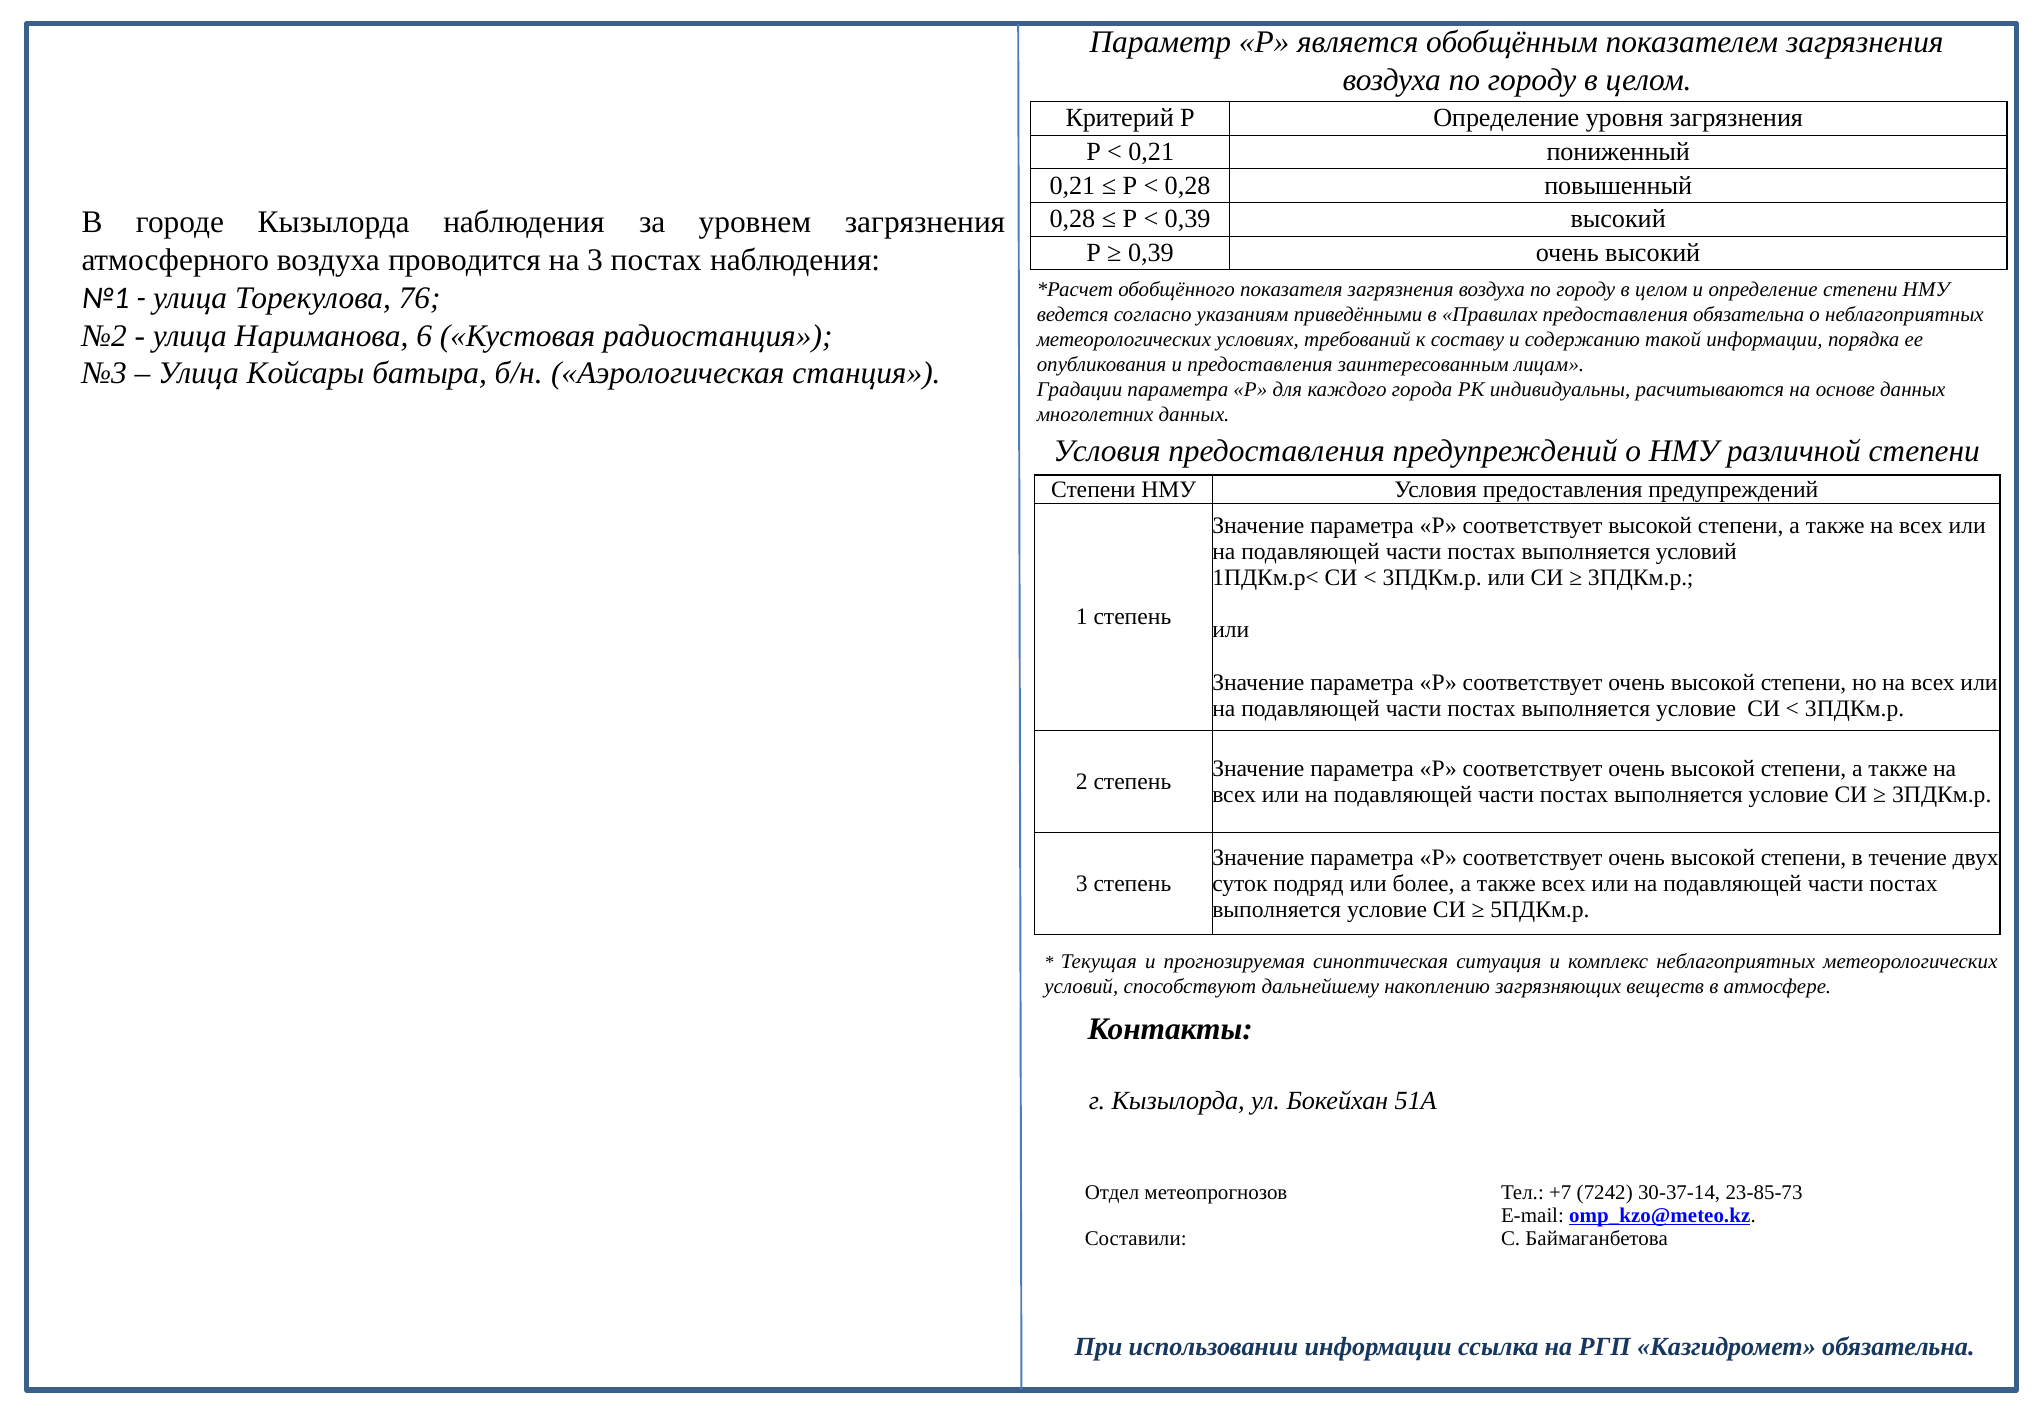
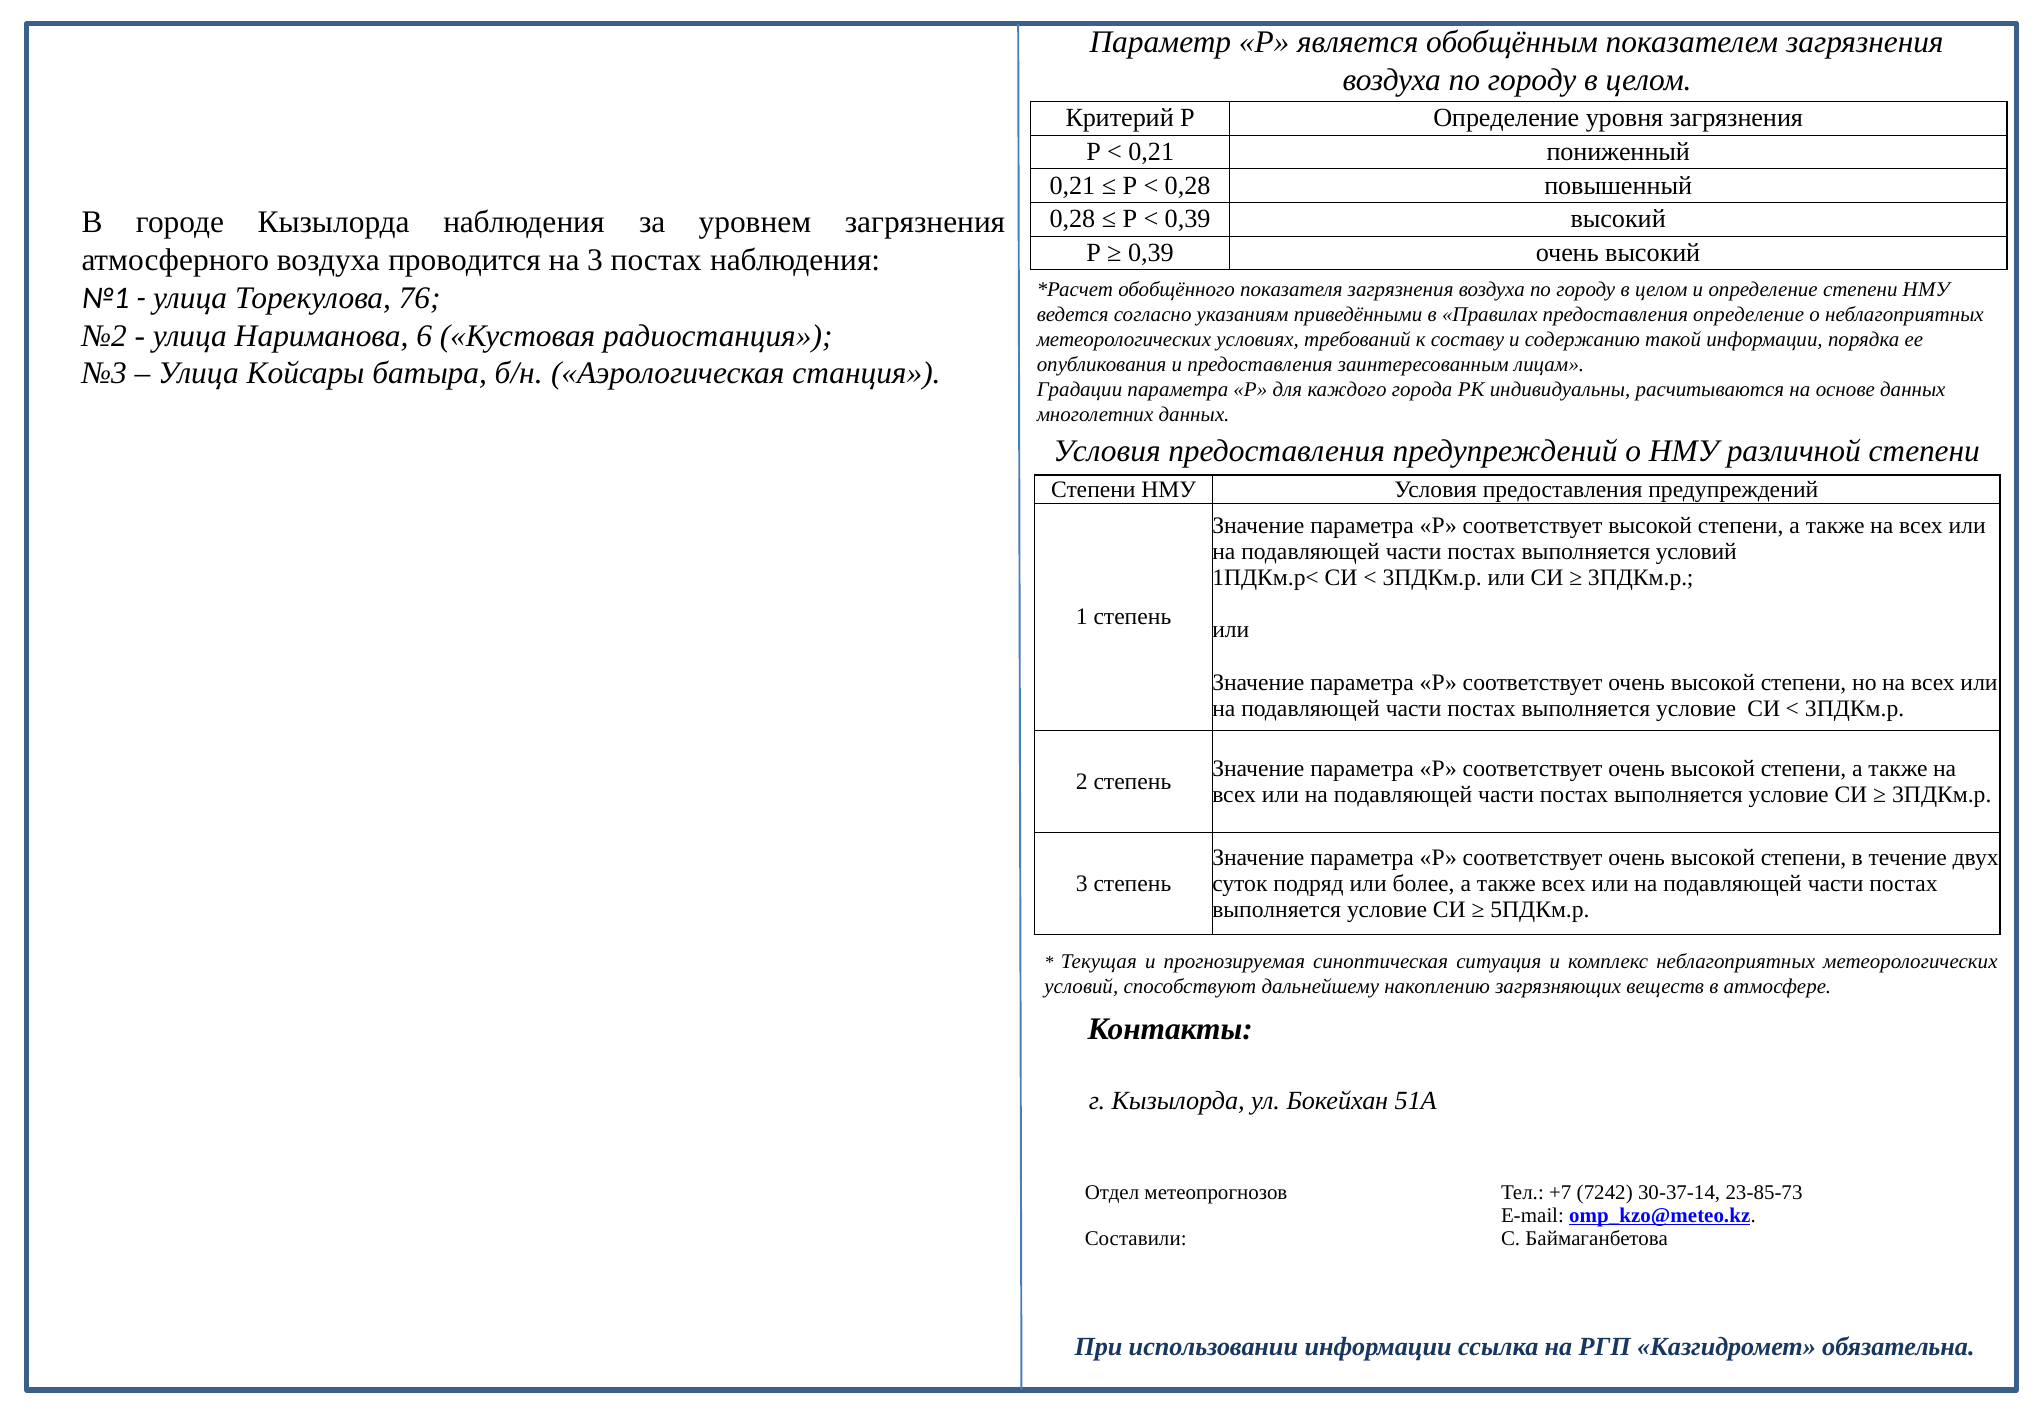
предоставления обязательна: обязательна -> определение
